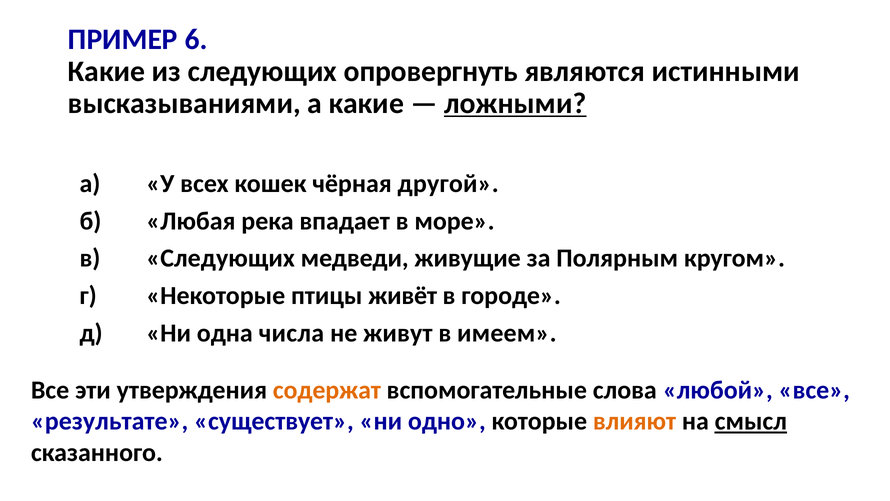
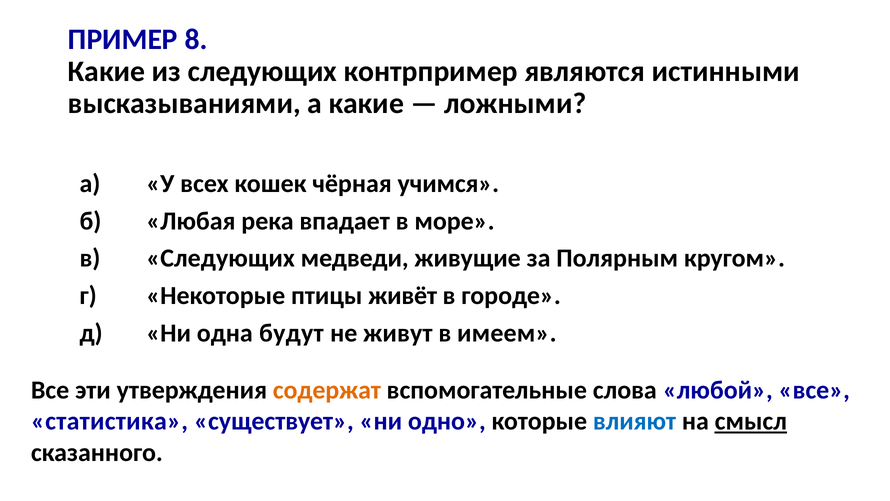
6: 6 -> 8
опровергнуть: опровергнуть -> контрпример
ложными underline: present -> none
другой: другой -> учимся
числа: числа -> будут
результате: результате -> статистика
влияют colour: orange -> blue
